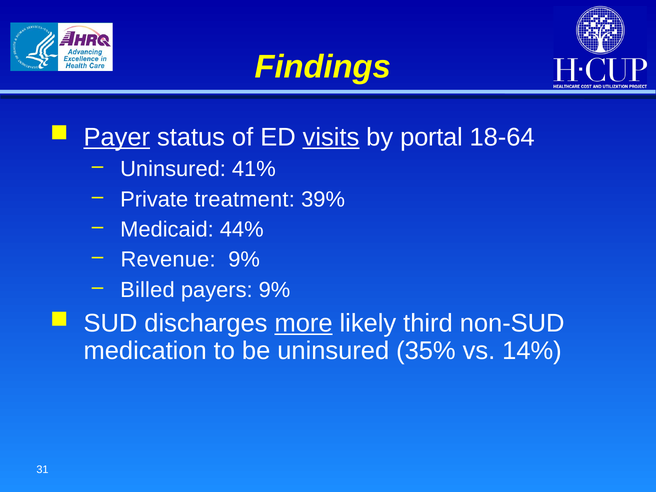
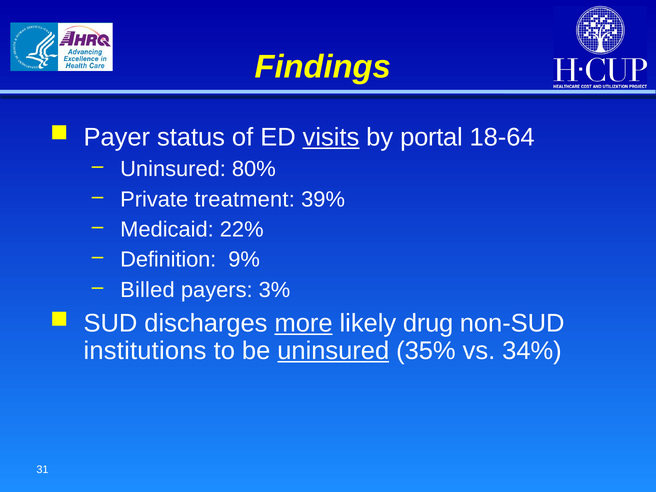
Payer underline: present -> none
41%: 41% -> 80%
44%: 44% -> 22%
Revenue: Revenue -> Definition
payers 9%: 9% -> 3%
third: third -> drug
medication: medication -> institutions
uninsured at (333, 351) underline: none -> present
14%: 14% -> 34%
